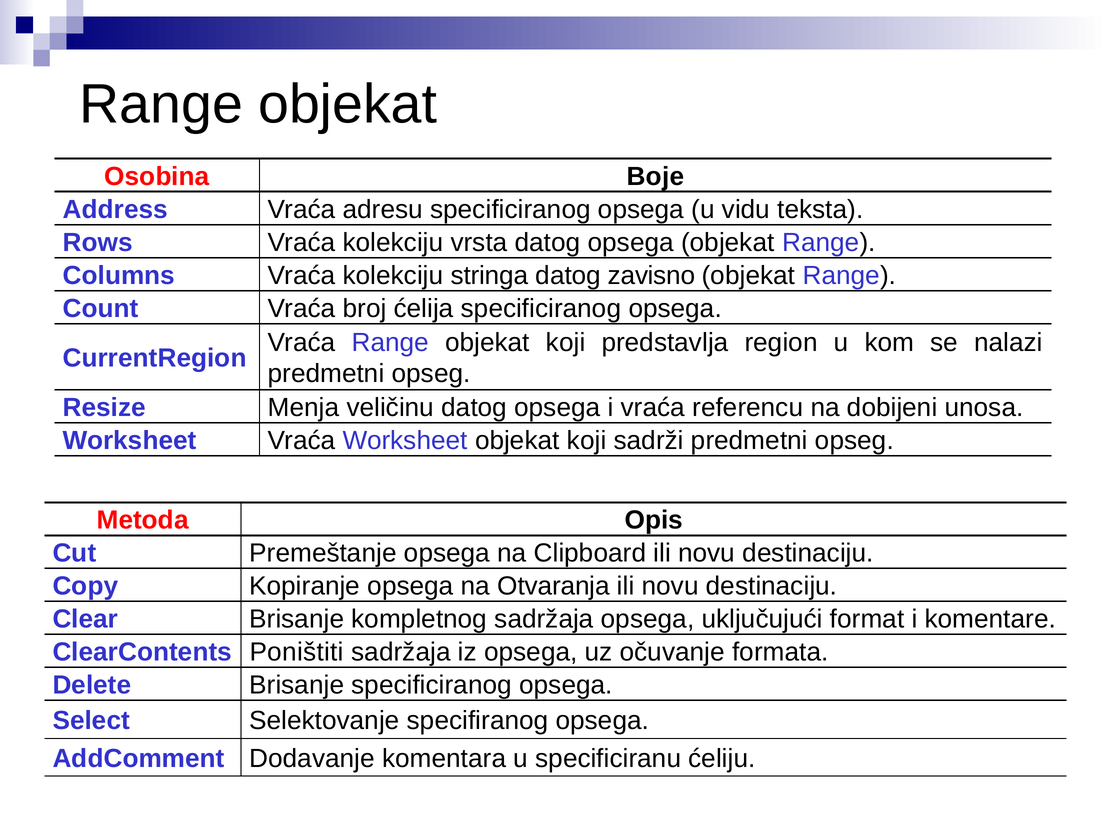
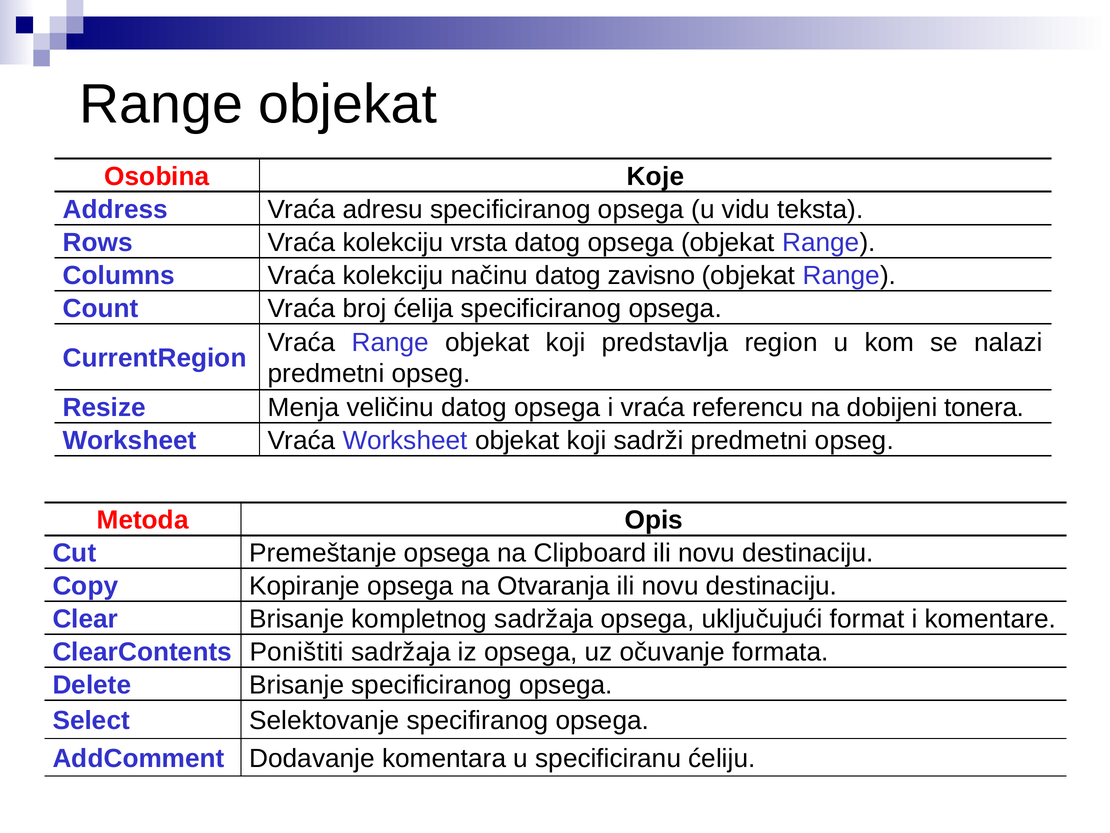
Boje: Boje -> Koje
stringa: stringa -> načinu
unosa: unosa -> tonera
